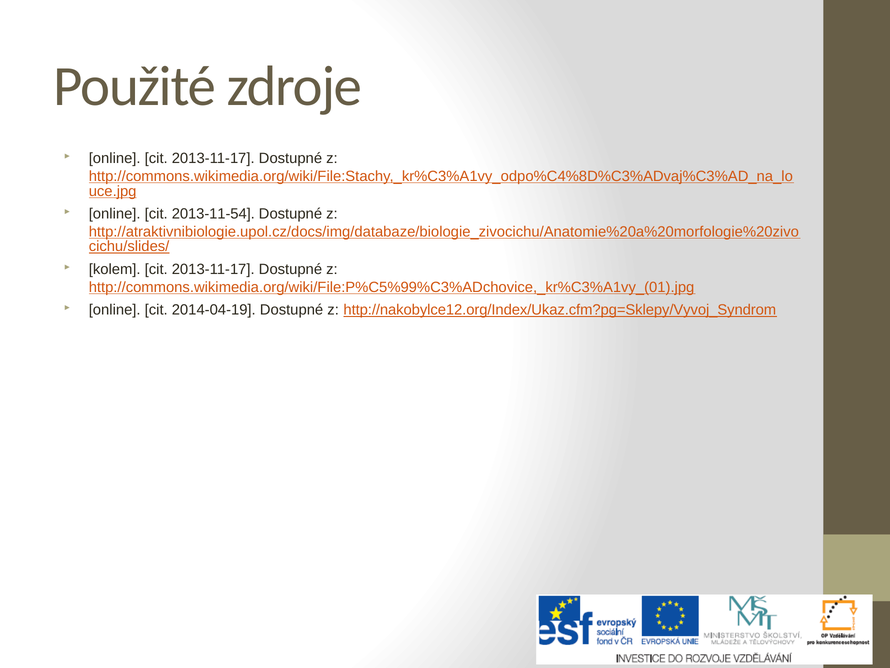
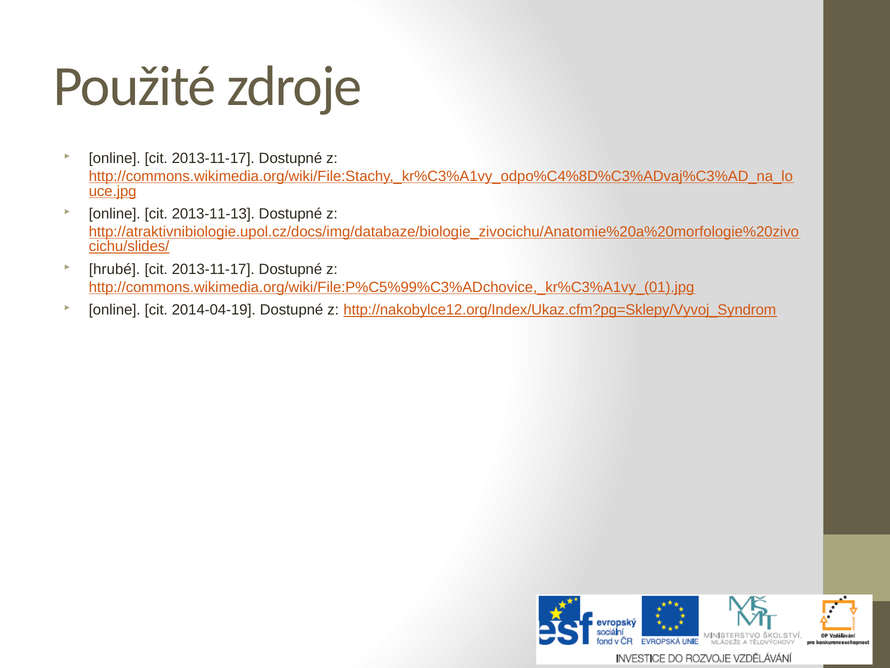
2013-11-54: 2013-11-54 -> 2013-11-13
kolem: kolem -> hrubé
